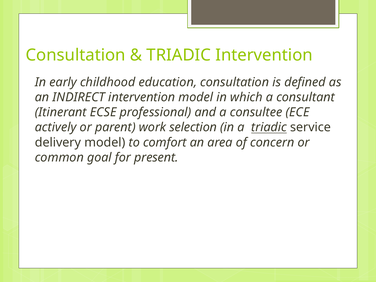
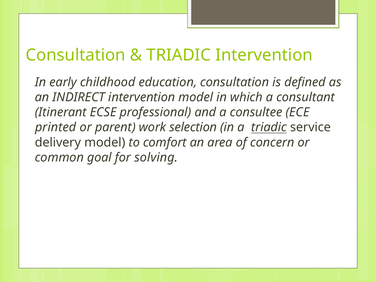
actively: actively -> printed
present: present -> solving
